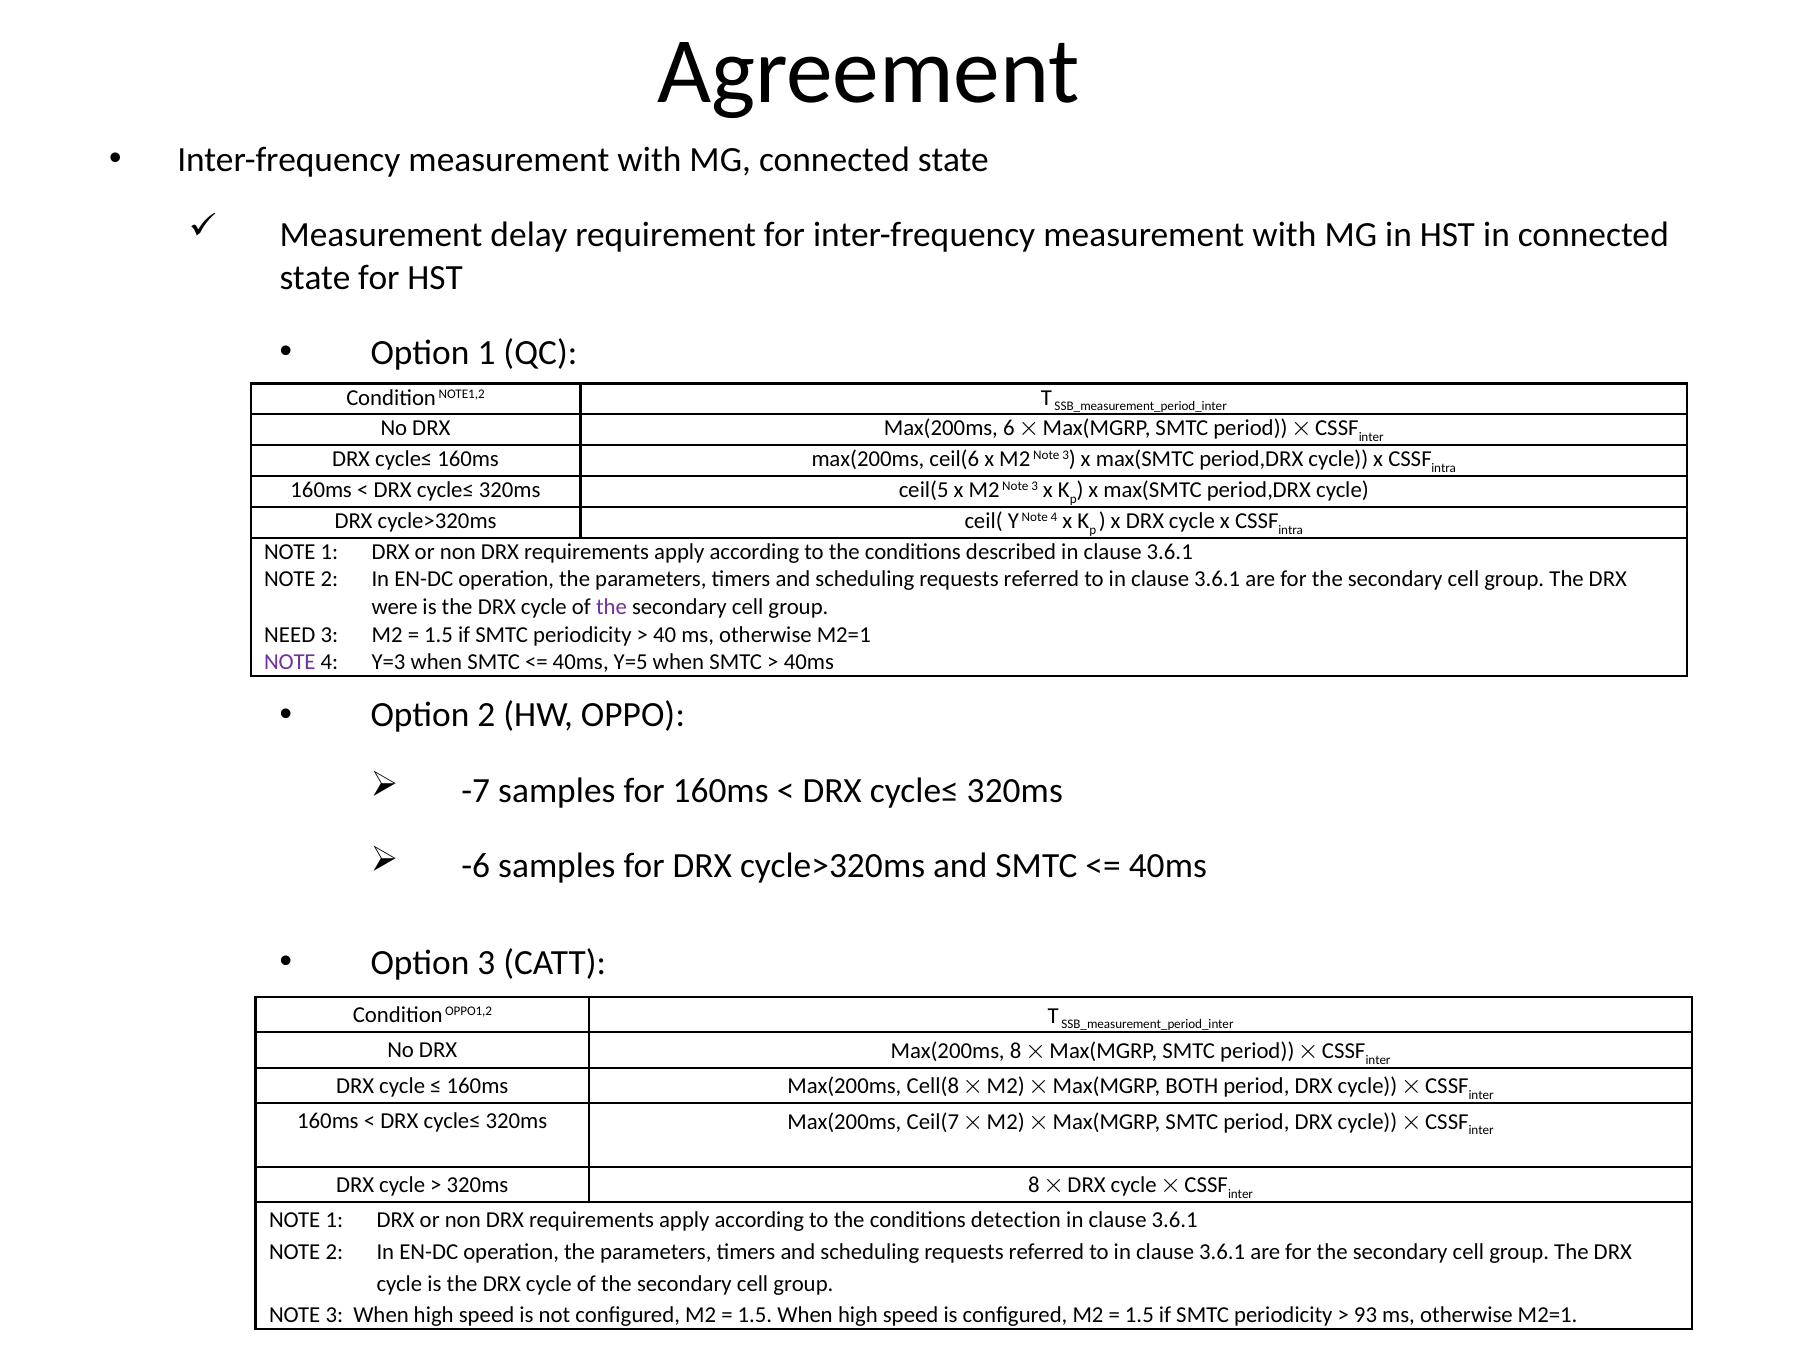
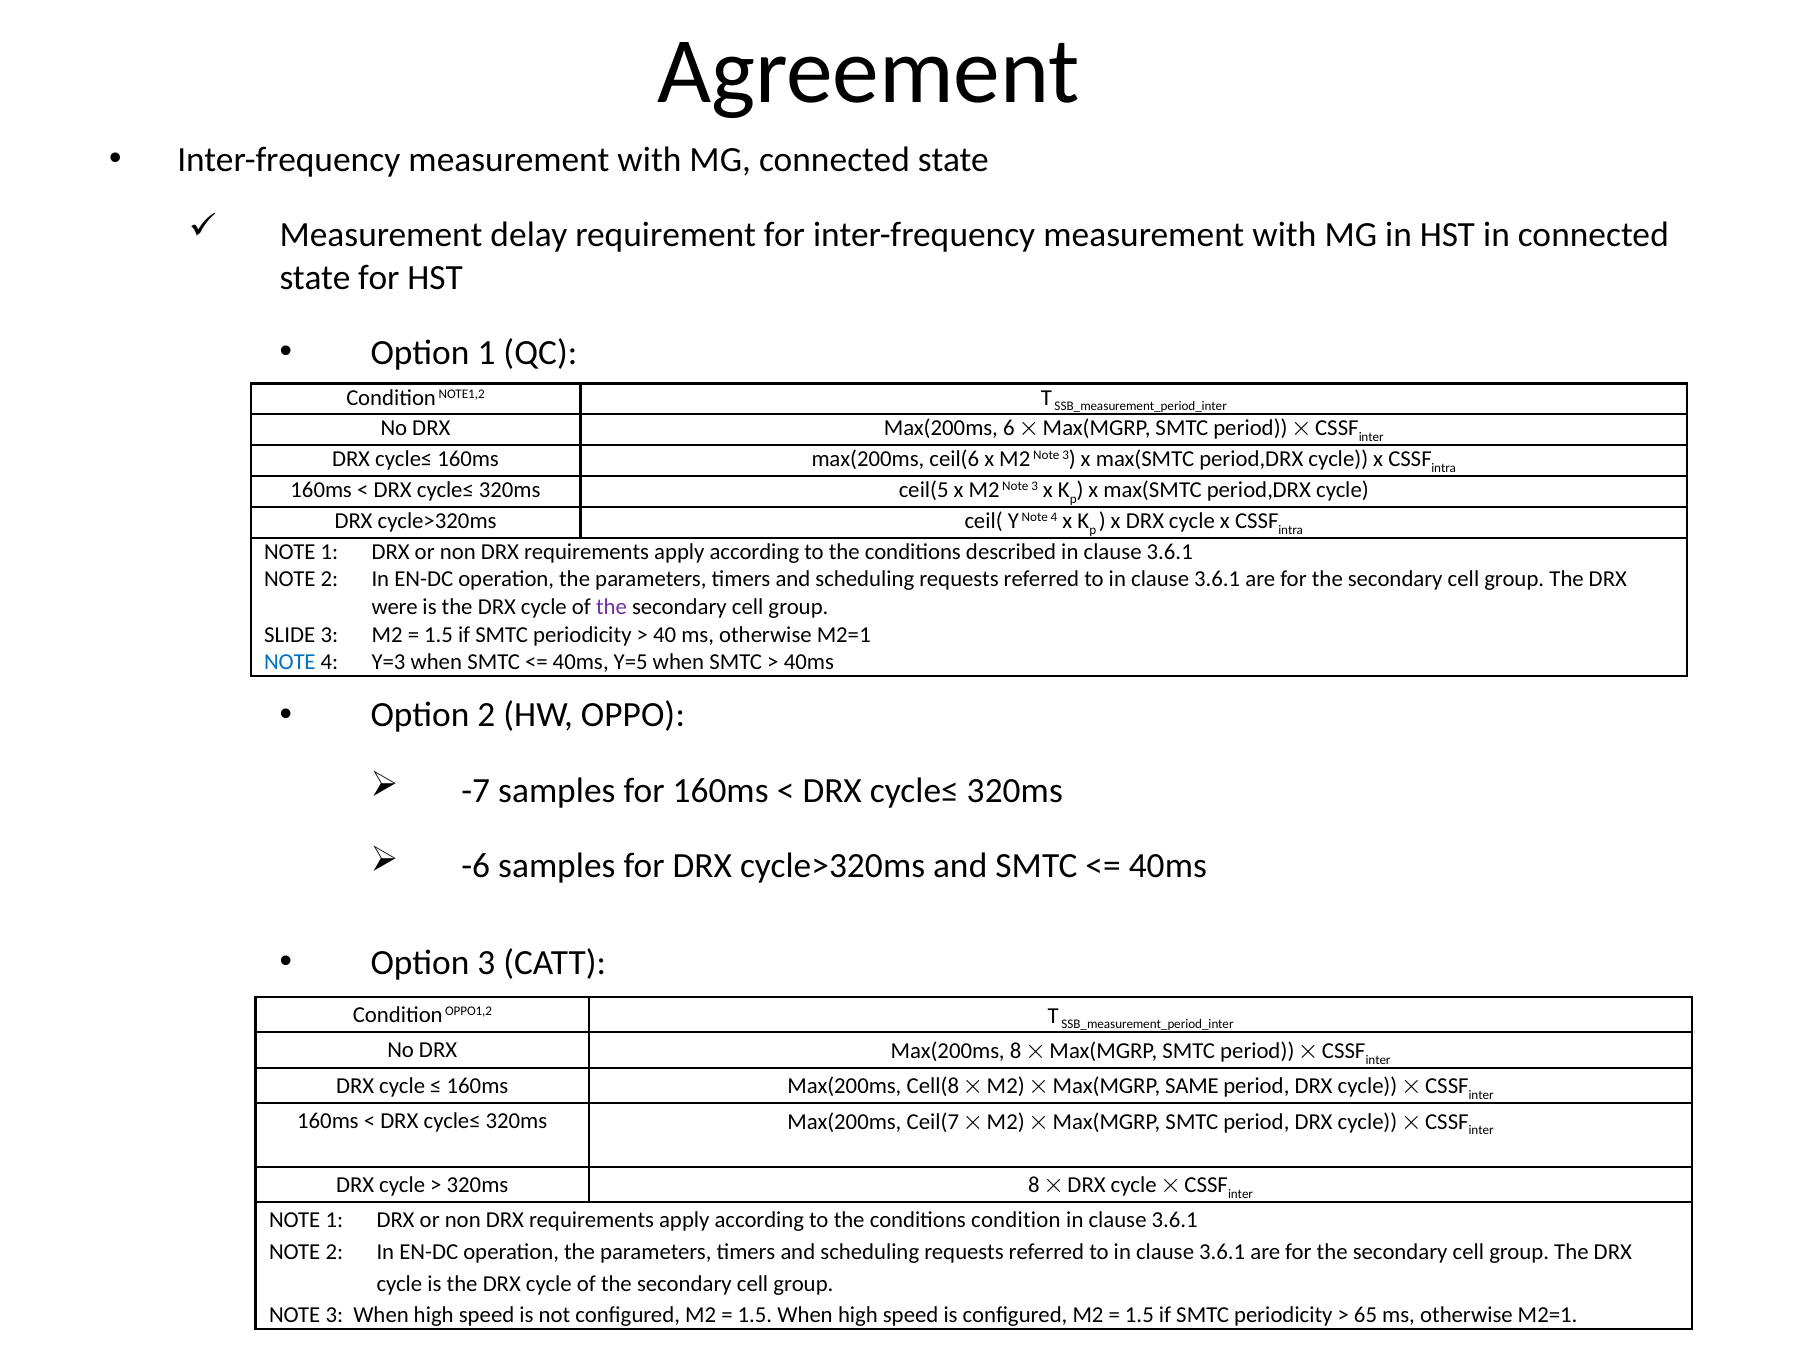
NEED: NEED -> SLIDE
NOTE at (290, 662) colour: purple -> blue
BOTH: BOTH -> SAME
conditions detection: detection -> condition
93: 93 -> 65
